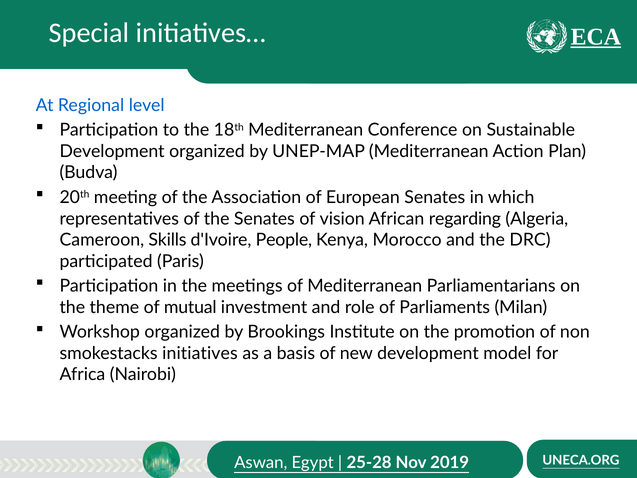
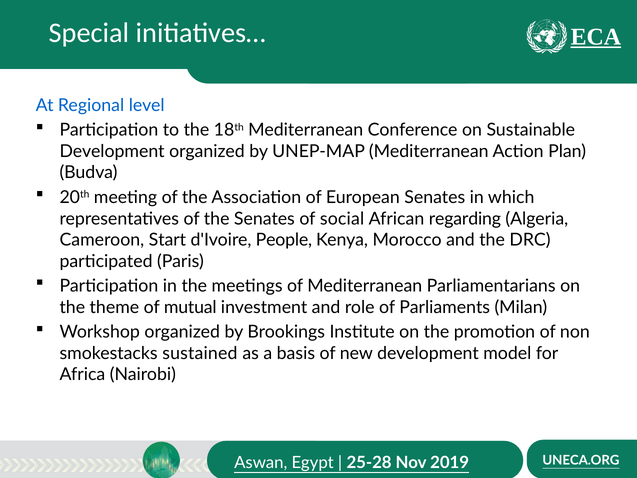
vision: vision -> social
Skills: Skills -> Start
initiatives: initiatives -> sustained
